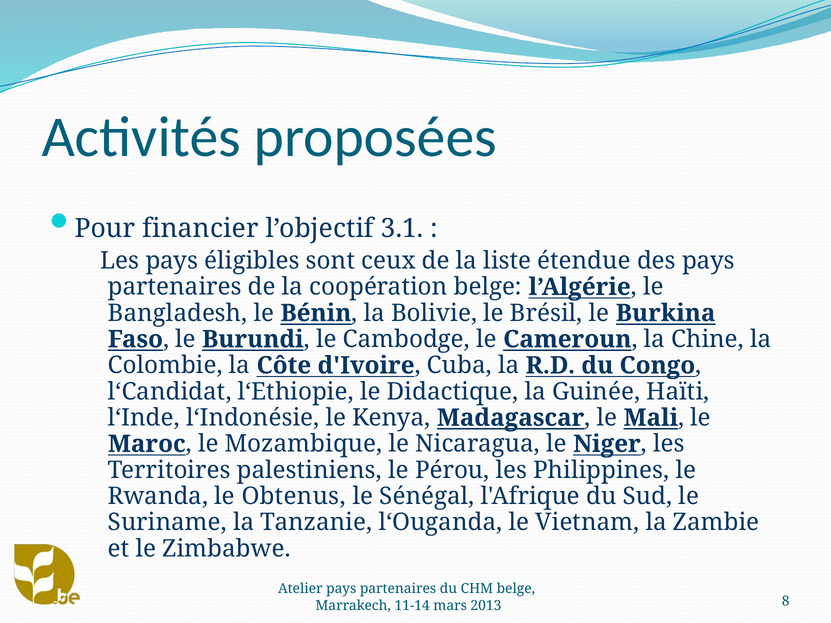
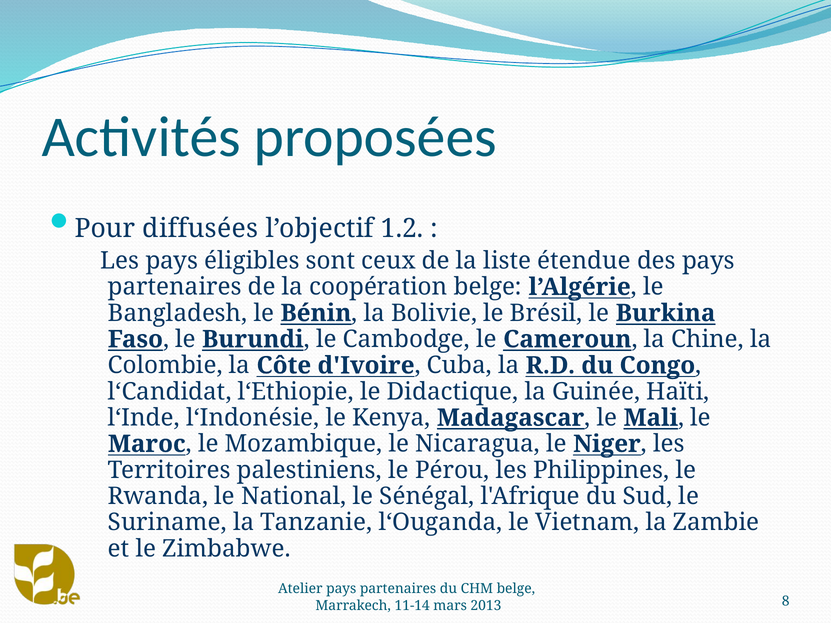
financier: financier -> diffusées
3.1: 3.1 -> 1.2
Obtenus: Obtenus -> National
